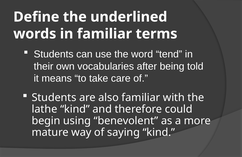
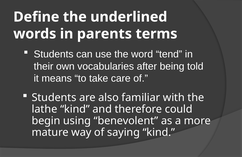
in familiar: familiar -> parents
